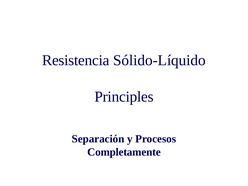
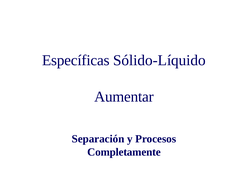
Resistencia: Resistencia -> Específicas
Principles: Principles -> Aumentar
